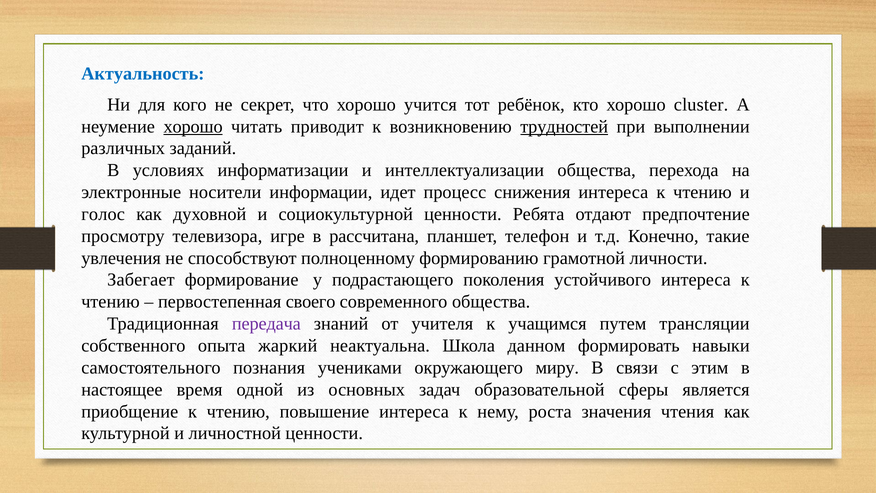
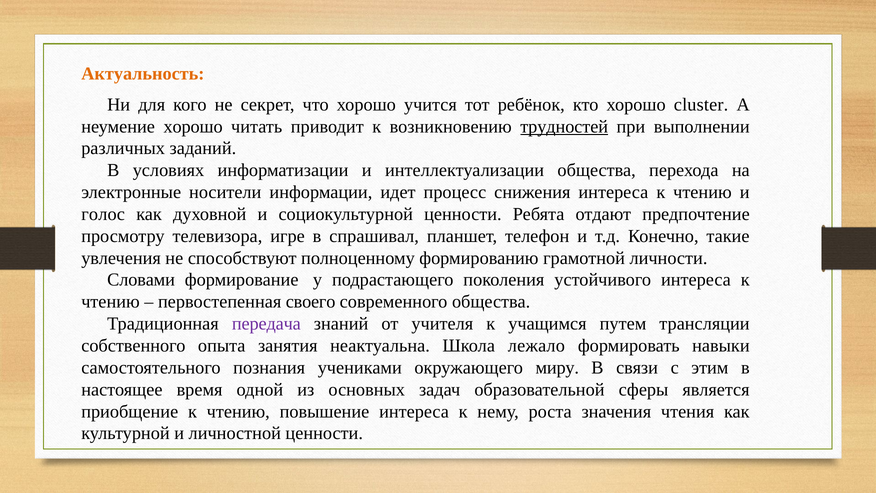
Актуальность colour: blue -> orange
хорошо at (193, 126) underline: present -> none
рассчитана: рассчитана -> спрашивал
Забегает: Забегает -> Словами
жаркий: жаркий -> занятия
данном: данном -> лежало
